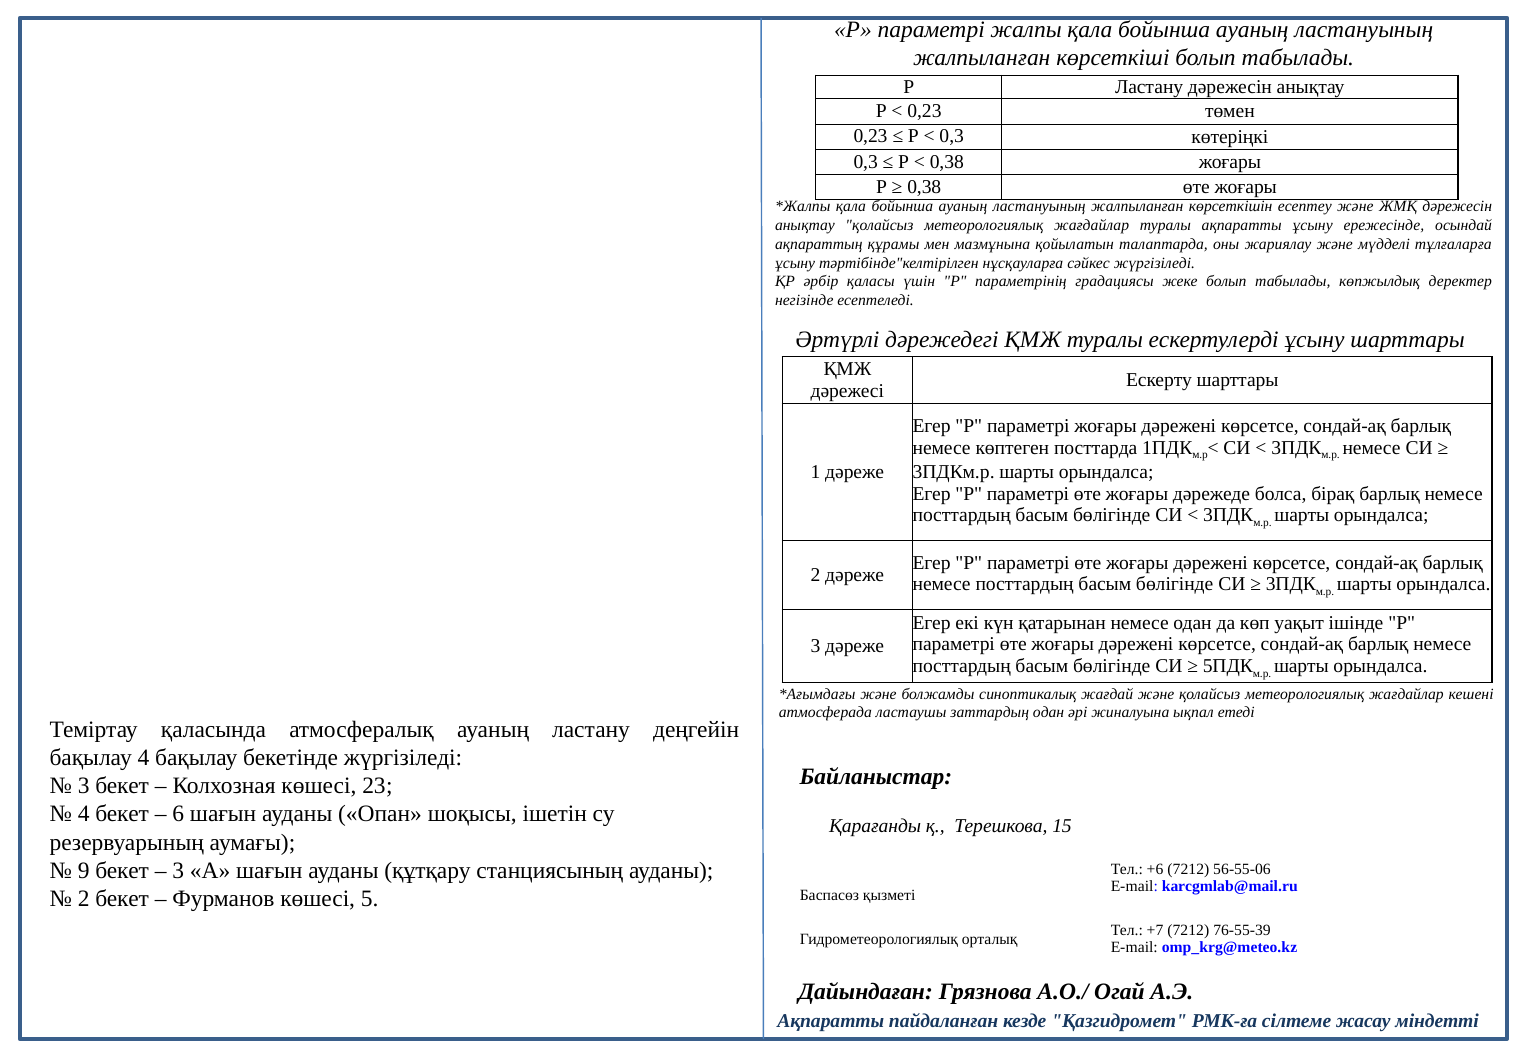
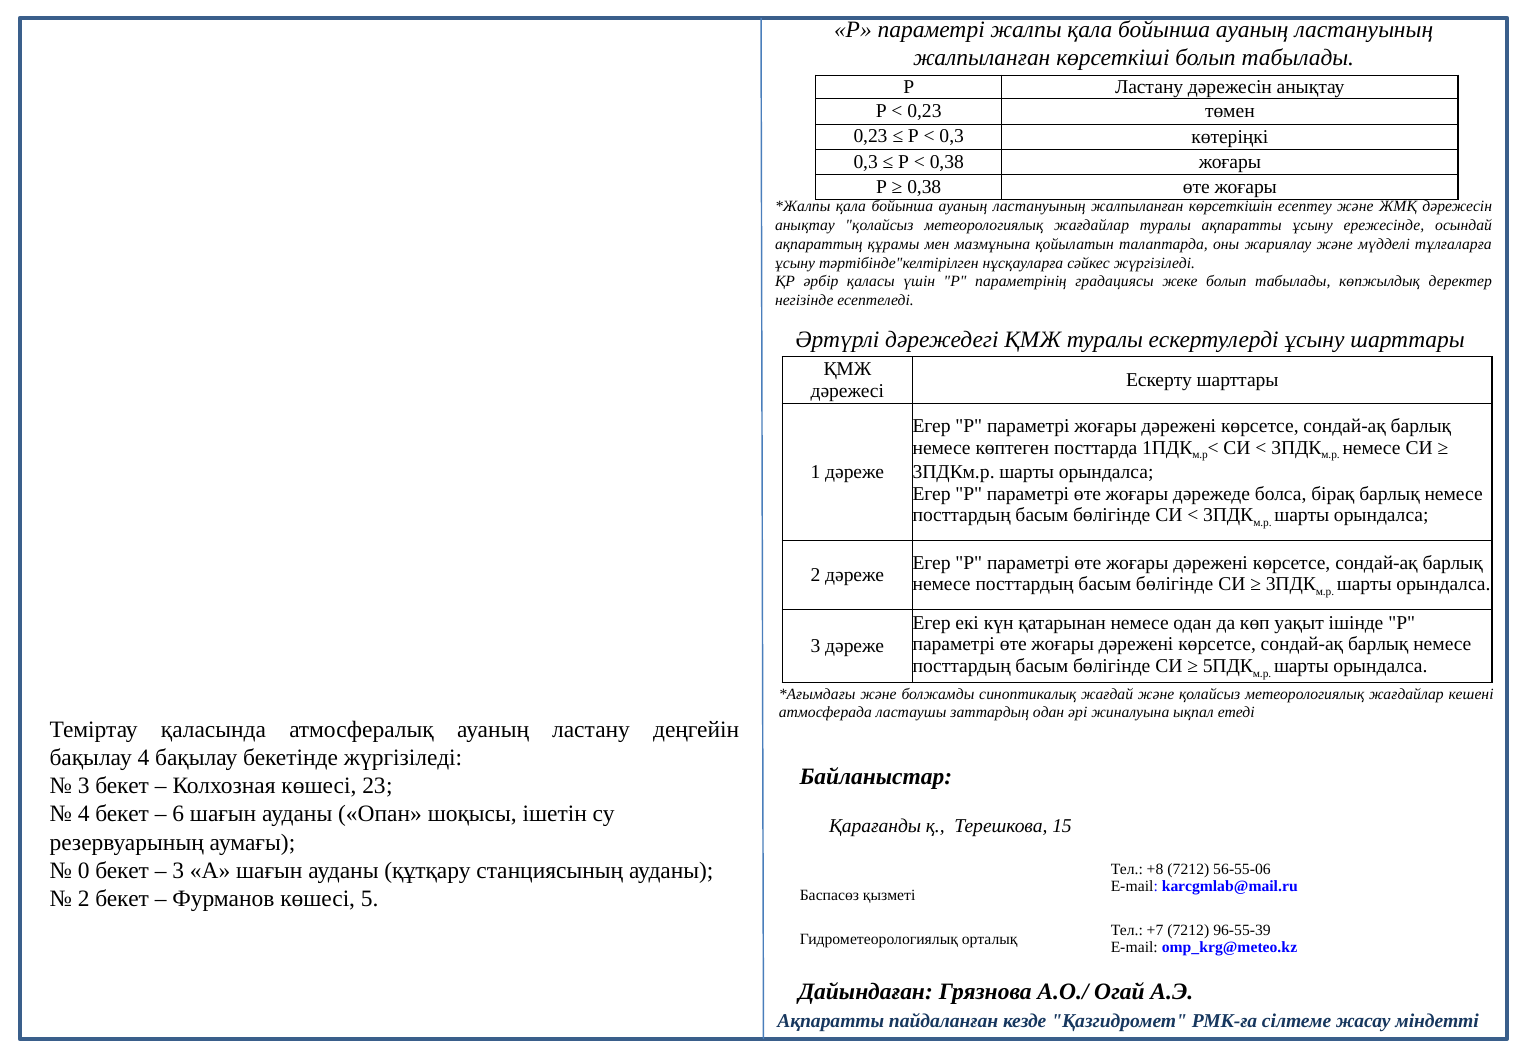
9: 9 -> 0
+6: +6 -> +8
76-55-39: 76-55-39 -> 96-55-39
